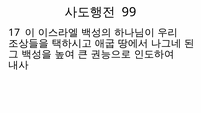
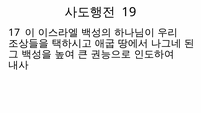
99: 99 -> 19
